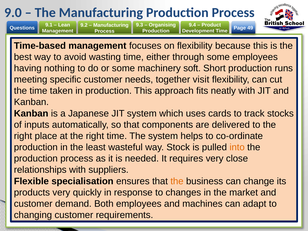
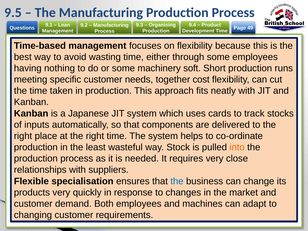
9.0: 9.0 -> 9.5
visit: visit -> cost
the at (177, 181) colour: orange -> blue
